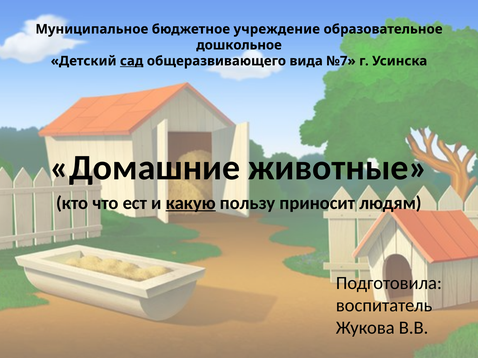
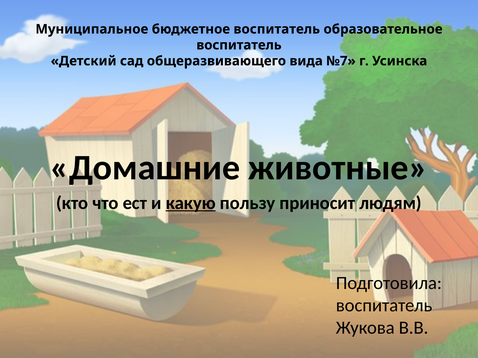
бюджетное учреждение: учреждение -> воспитатель
дошкольное at (239, 45): дошкольное -> воспитатель
сад underline: present -> none
